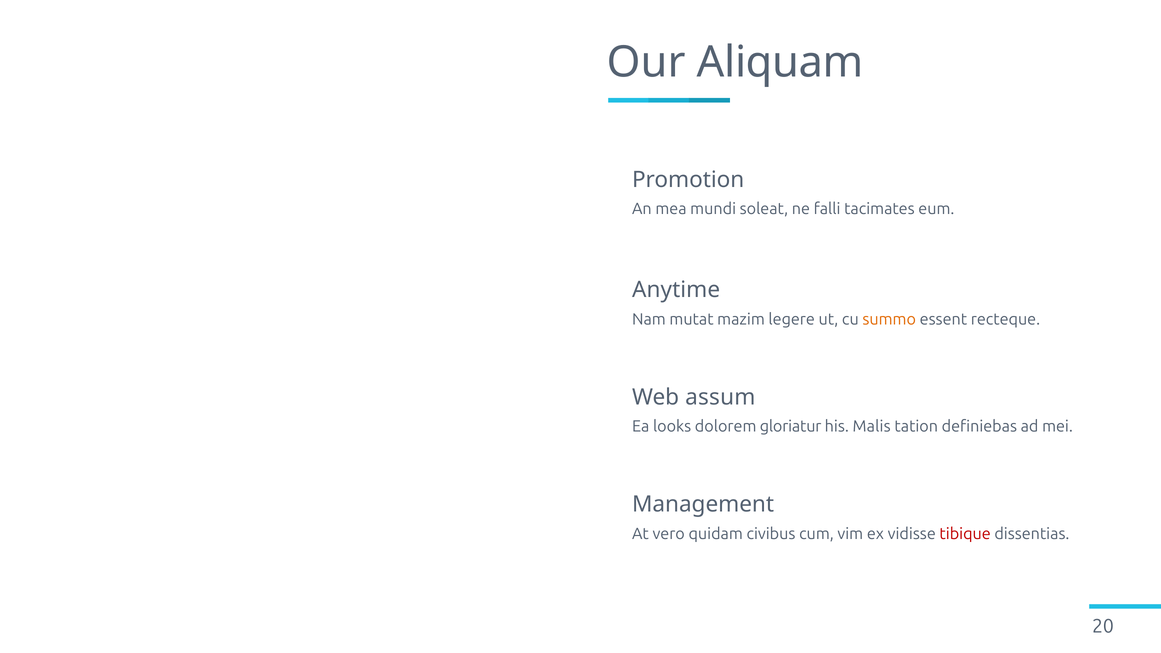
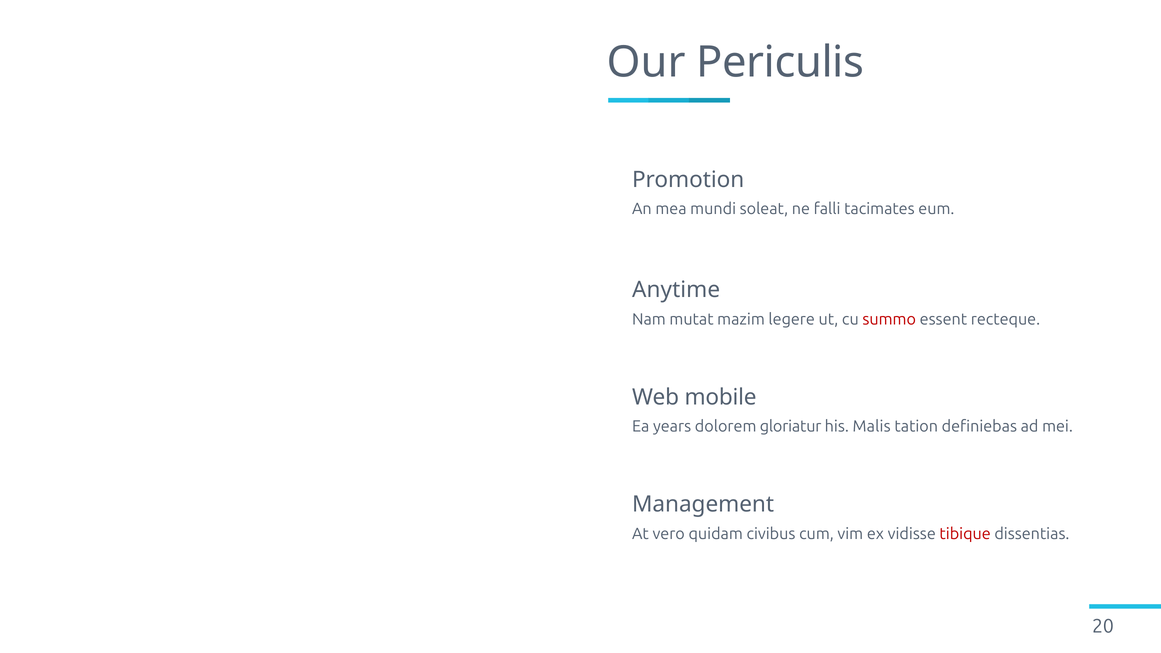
Aliquam: Aliquam -> Periculis
summo colour: orange -> red
assum: assum -> mobile
looks: looks -> years
